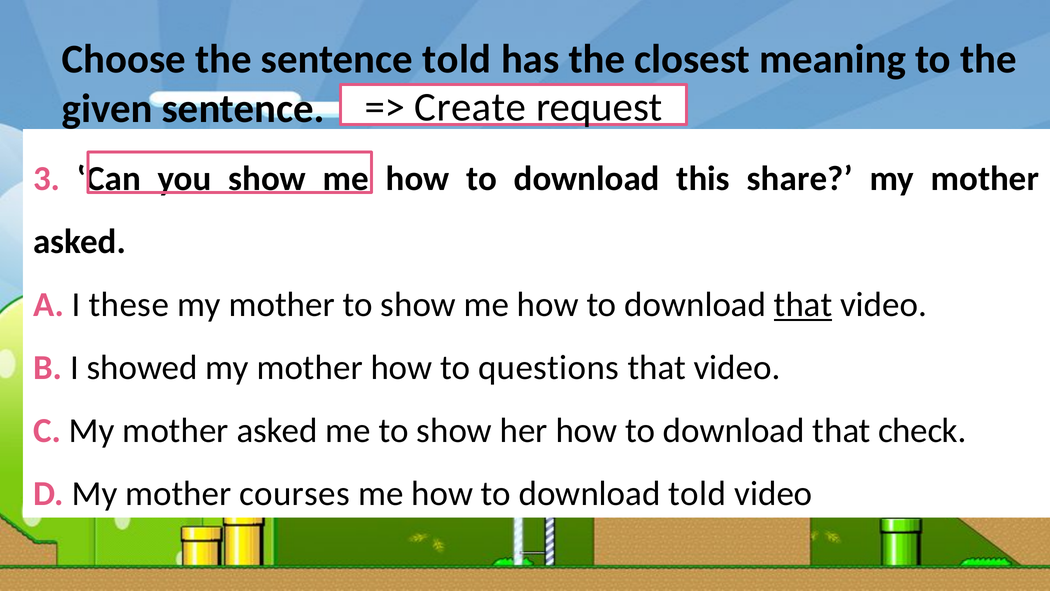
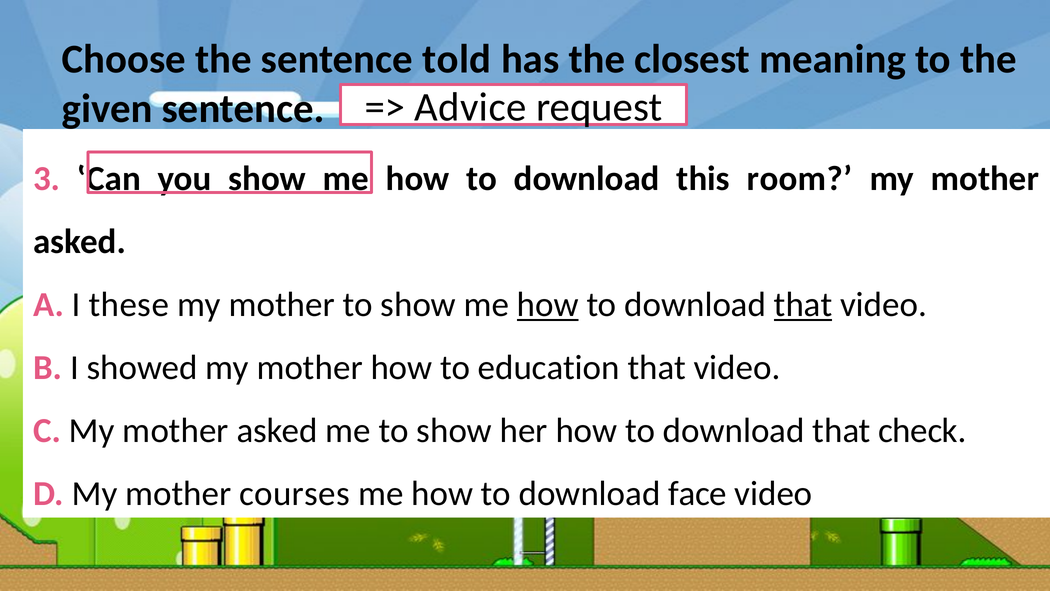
Create: Create -> Advice
share: share -> room
how at (548, 305) underline: none -> present
questions: questions -> education
download told: told -> face
